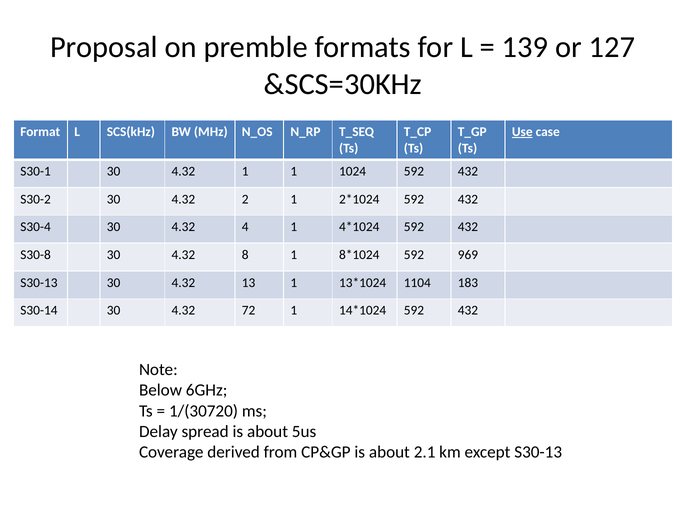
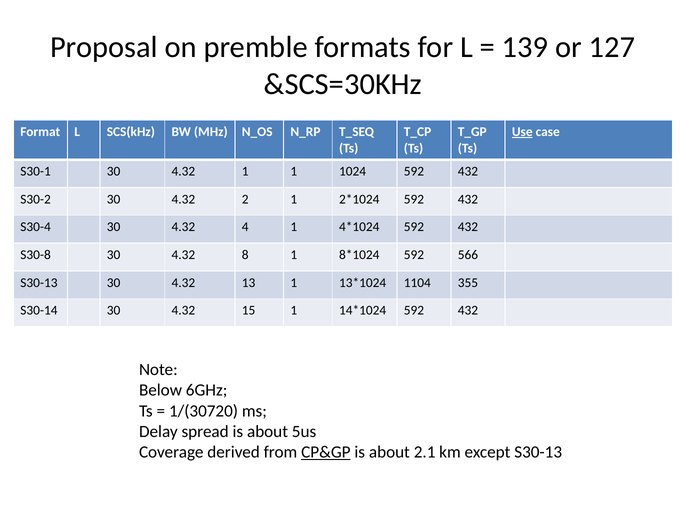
969: 969 -> 566
183: 183 -> 355
72: 72 -> 15
CP&GP underline: none -> present
